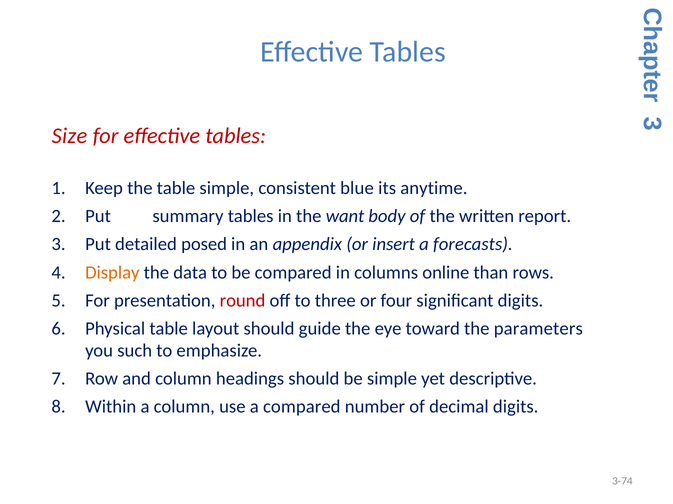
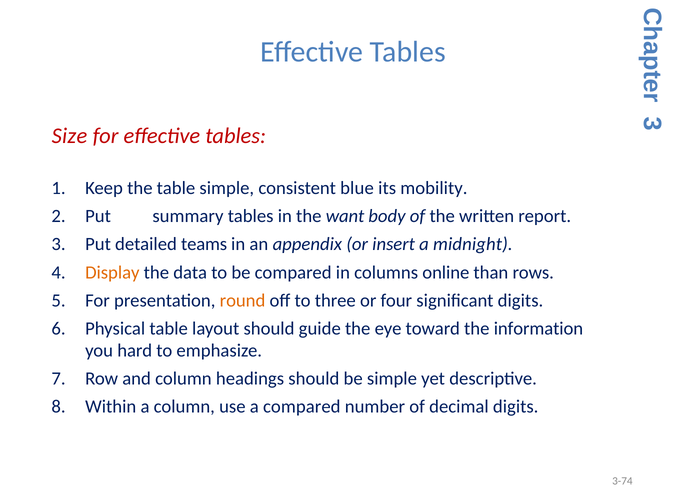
anytime: anytime -> mobility
posed: posed -> teams
forecasts: forecasts -> midnight
round colour: red -> orange
parameters: parameters -> information
such: such -> hard
